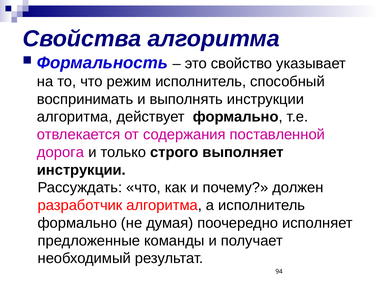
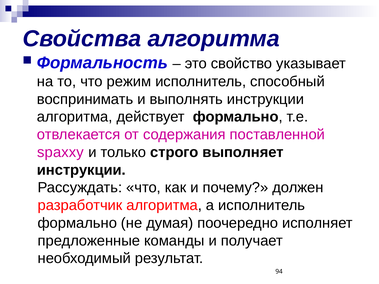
дорога: дорога -> spaxxy
